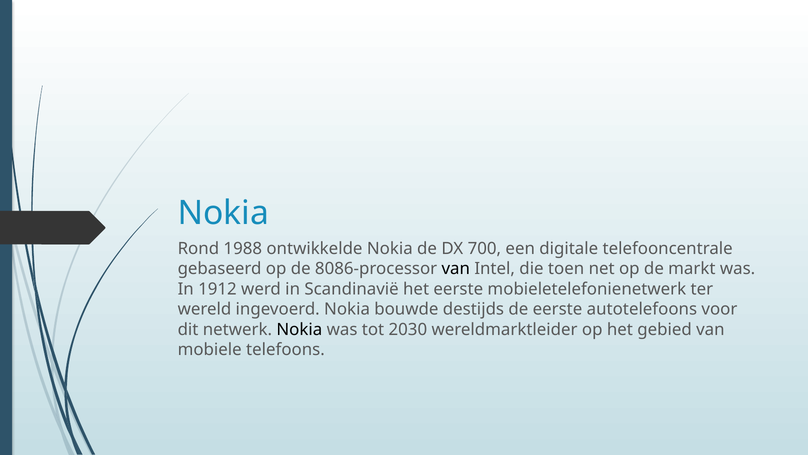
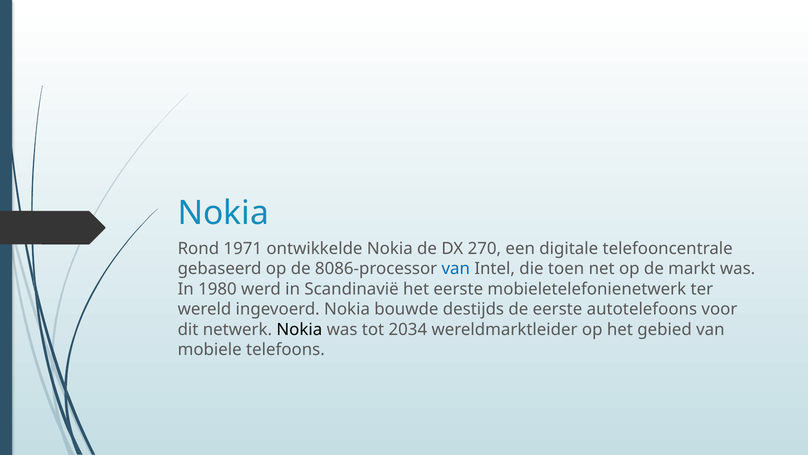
1988: 1988 -> 1971
700: 700 -> 270
van at (456, 269) colour: black -> blue
1912: 1912 -> 1980
2030: 2030 -> 2034
